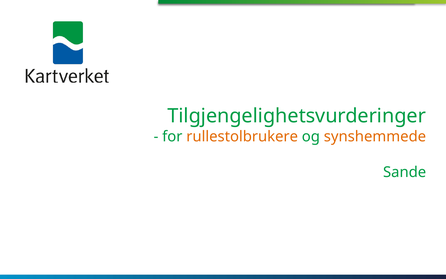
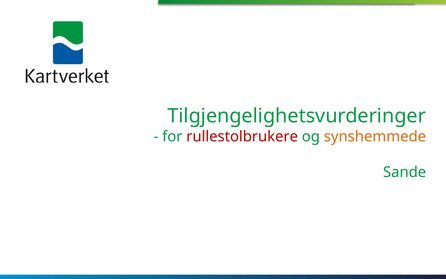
rullestolbrukere colour: orange -> red
